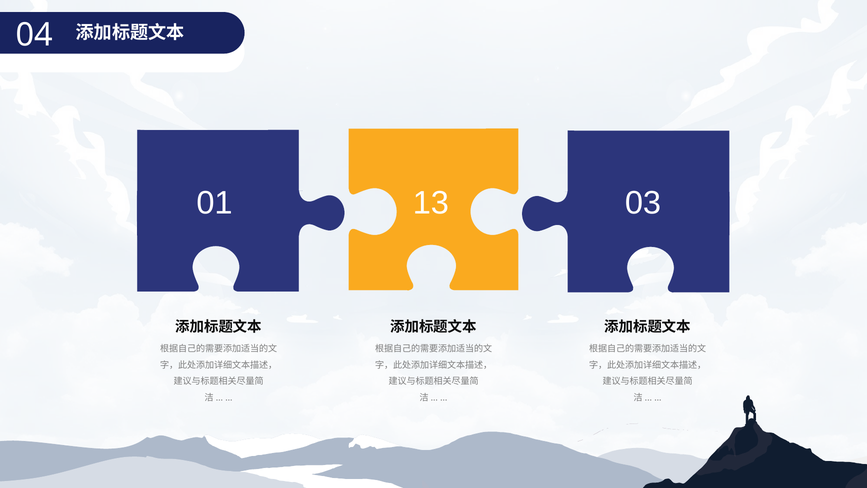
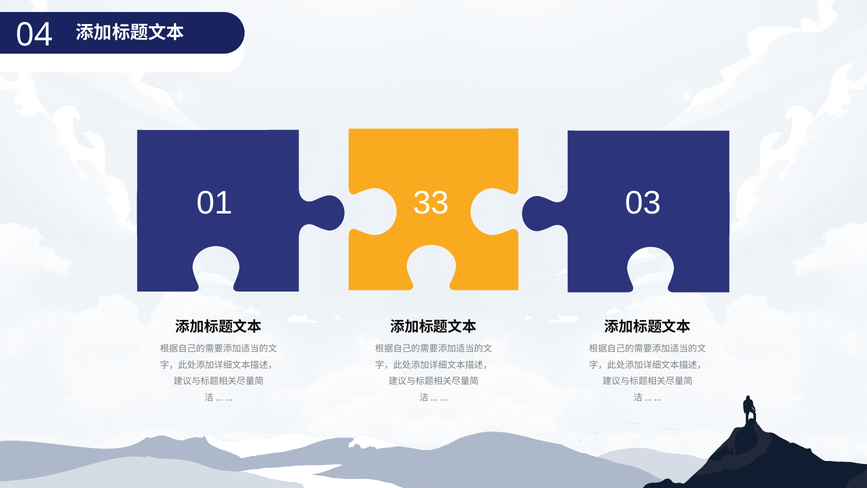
13: 13 -> 33
